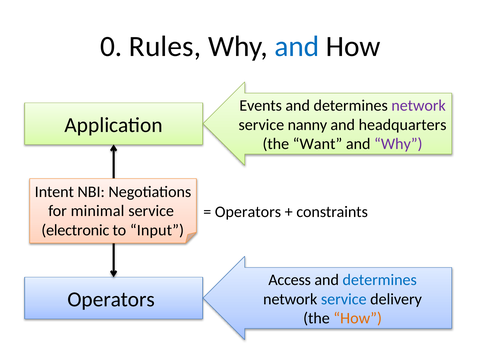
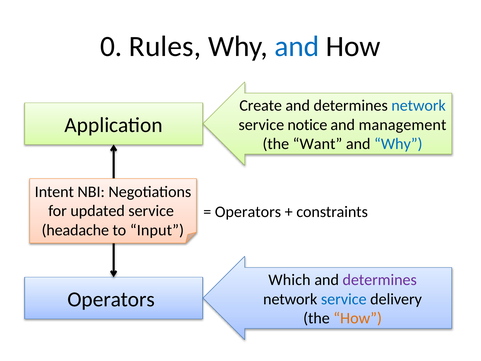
Events: Events -> Create
network at (419, 105) colour: purple -> blue
nanny: nanny -> notice
headquarters: headquarters -> management
Why at (398, 144) colour: purple -> blue
minimal: minimal -> updated
electronic: electronic -> headache
Access: Access -> Which
determines at (380, 280) colour: blue -> purple
